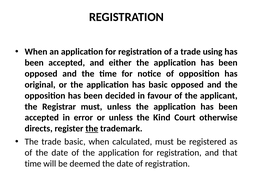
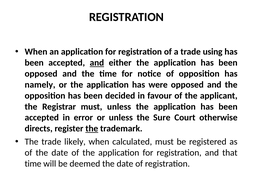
and at (97, 63) underline: none -> present
original: original -> namely
has basic: basic -> were
Kind: Kind -> Sure
trade basic: basic -> likely
